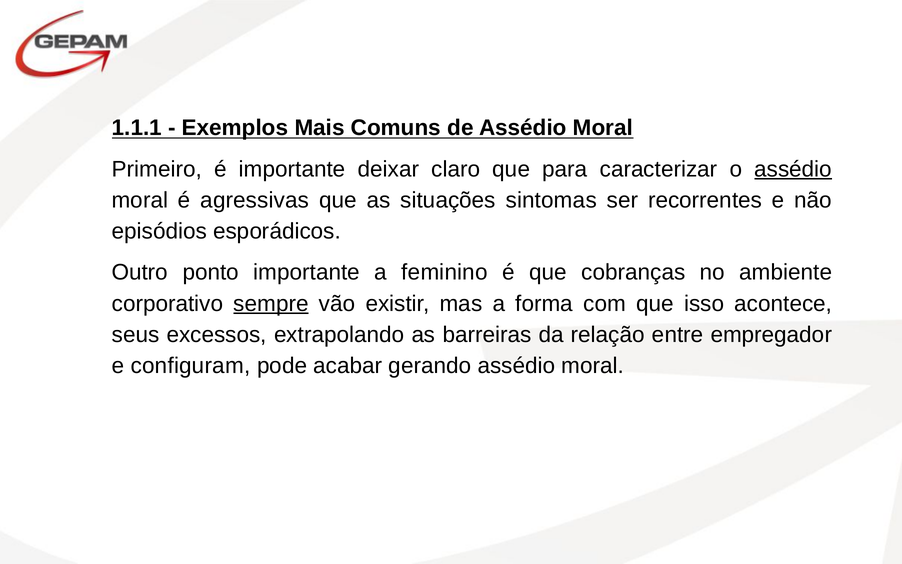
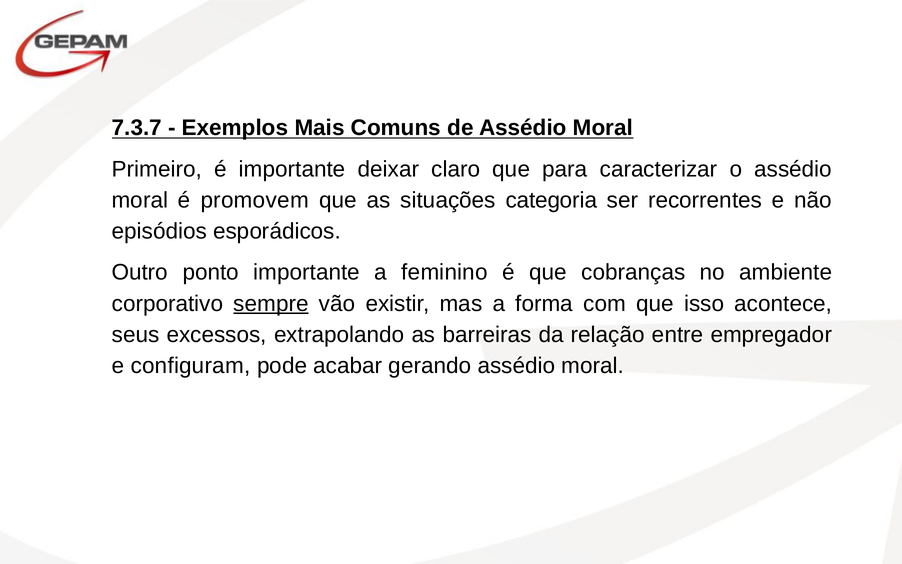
1.1.1: 1.1.1 -> 7.3.7
assédio at (793, 169) underline: present -> none
agressivas: agressivas -> promovem
sintomas: sintomas -> categoria
